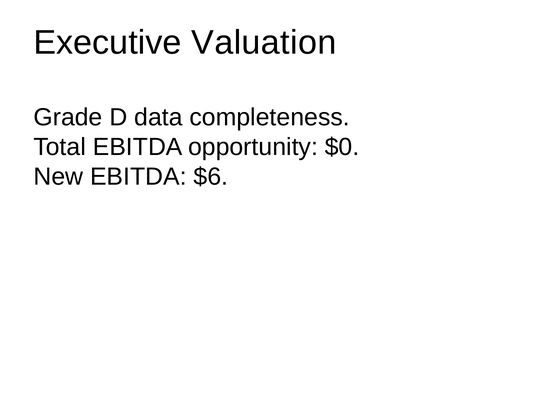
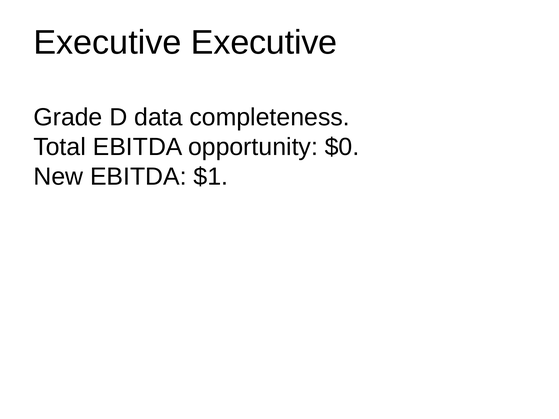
Executive Valuation: Valuation -> Executive
$6: $6 -> $1
